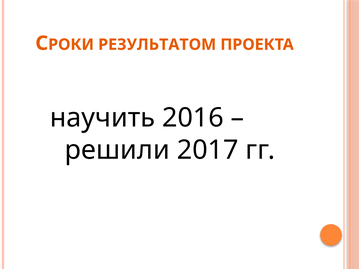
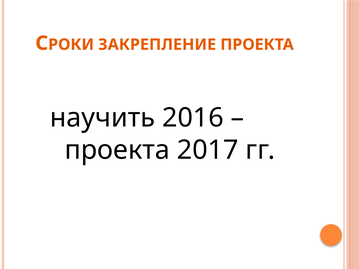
РЕЗУЛЬТАТОМ: РЕЗУЛЬТАТОМ -> ЗАКРЕПЛЕНИЕ
решили at (117, 150): решили -> проекта
